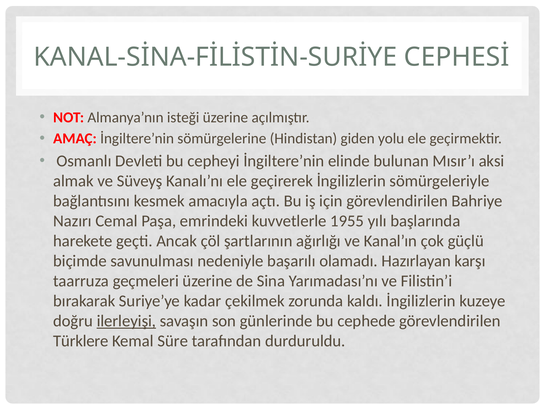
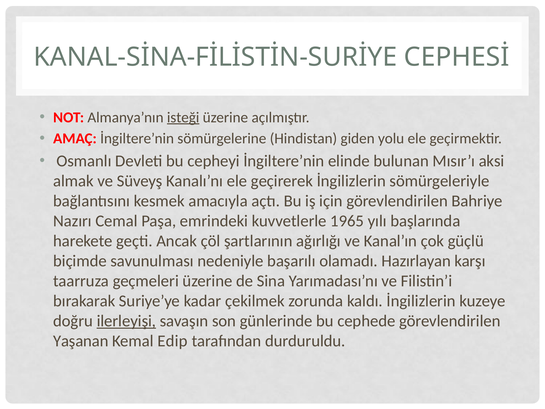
isteği underline: none -> present
1955: 1955 -> 1965
Türklere: Türklere -> Yaşanan
Süre: Süre -> Edip
